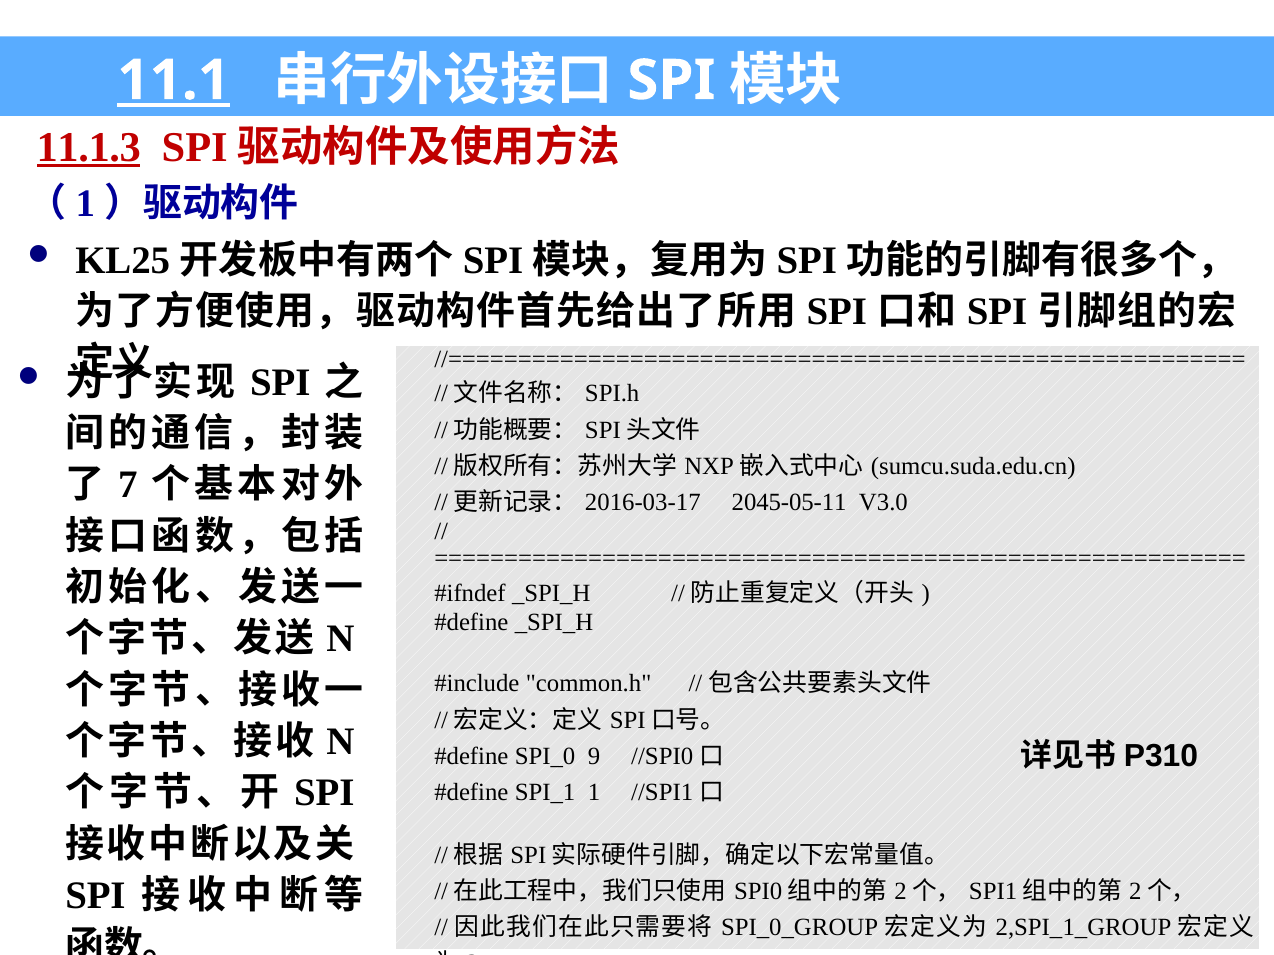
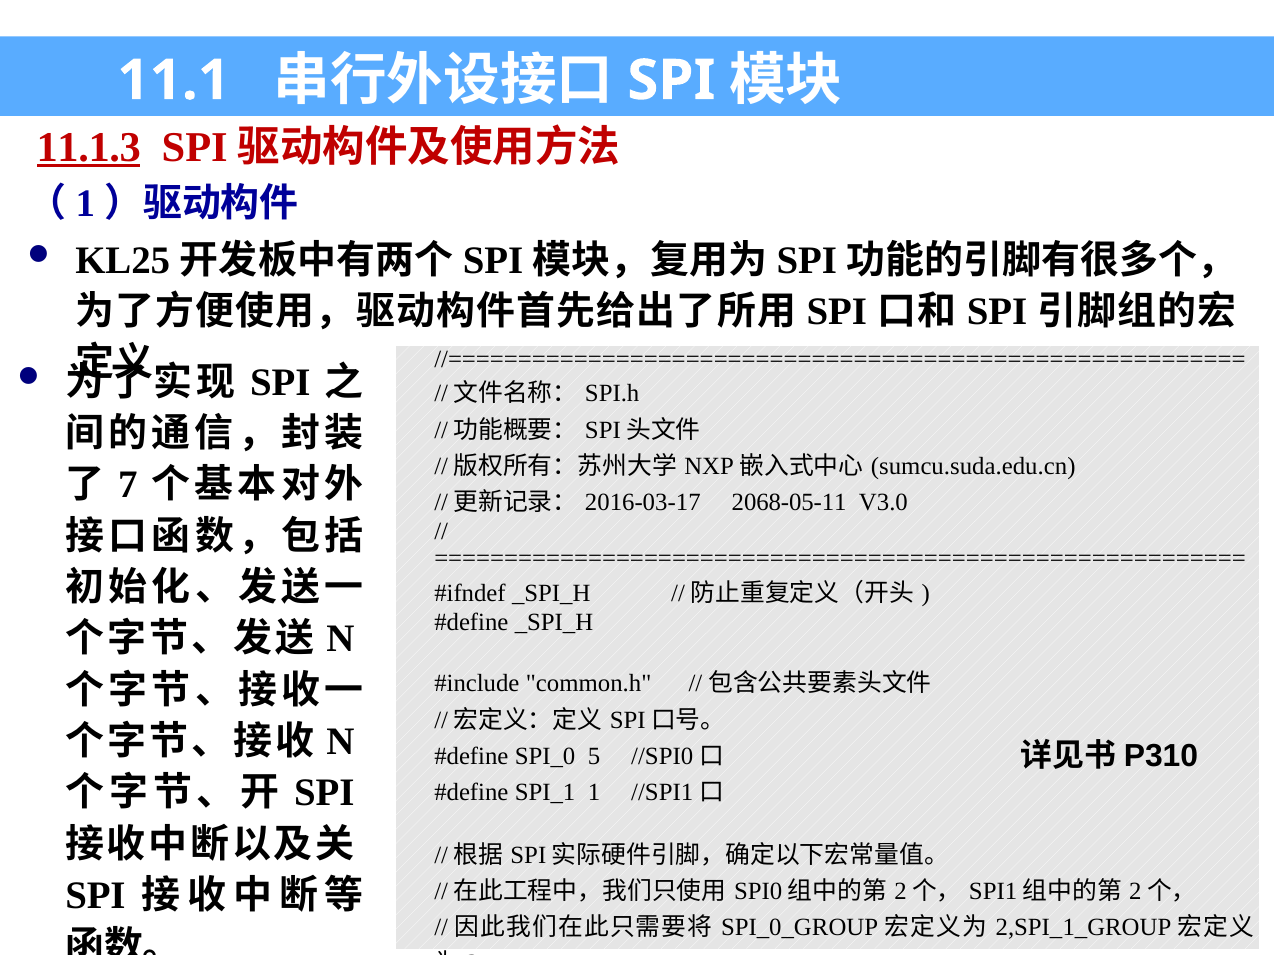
11.1 underline: present -> none
2045-05-11: 2045-05-11 -> 2068-05-11
9: 9 -> 5
